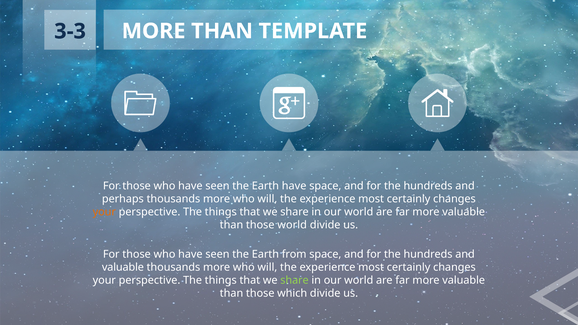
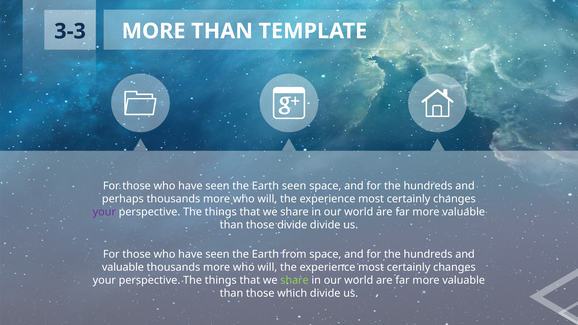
Earth have: have -> seen
your at (104, 212) colour: orange -> purple
those world: world -> divide
